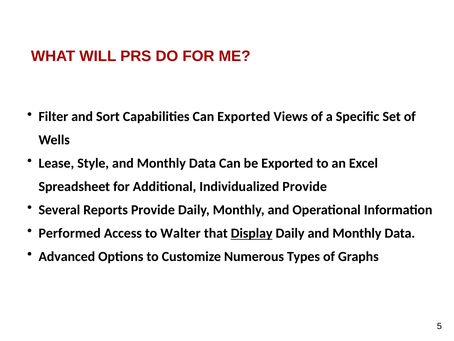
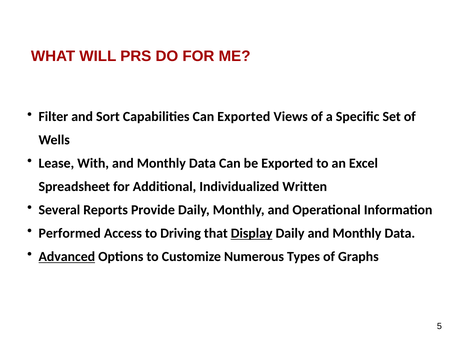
Style: Style -> With
Individualized Provide: Provide -> Written
Walter: Walter -> Driving
Advanced underline: none -> present
